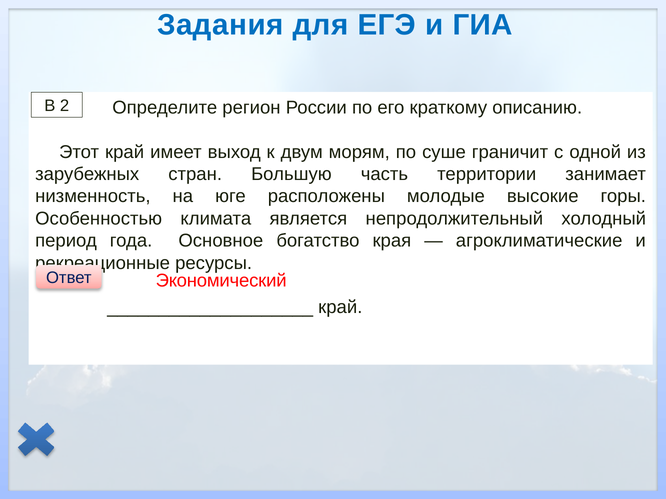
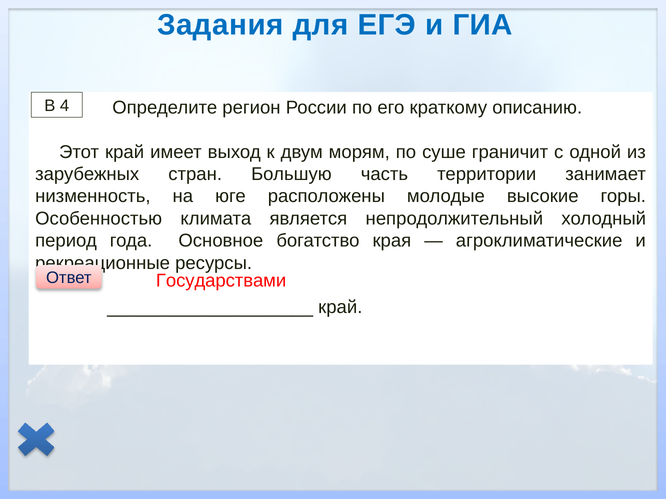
2: 2 -> 4
Экономический: Экономический -> Государствами
